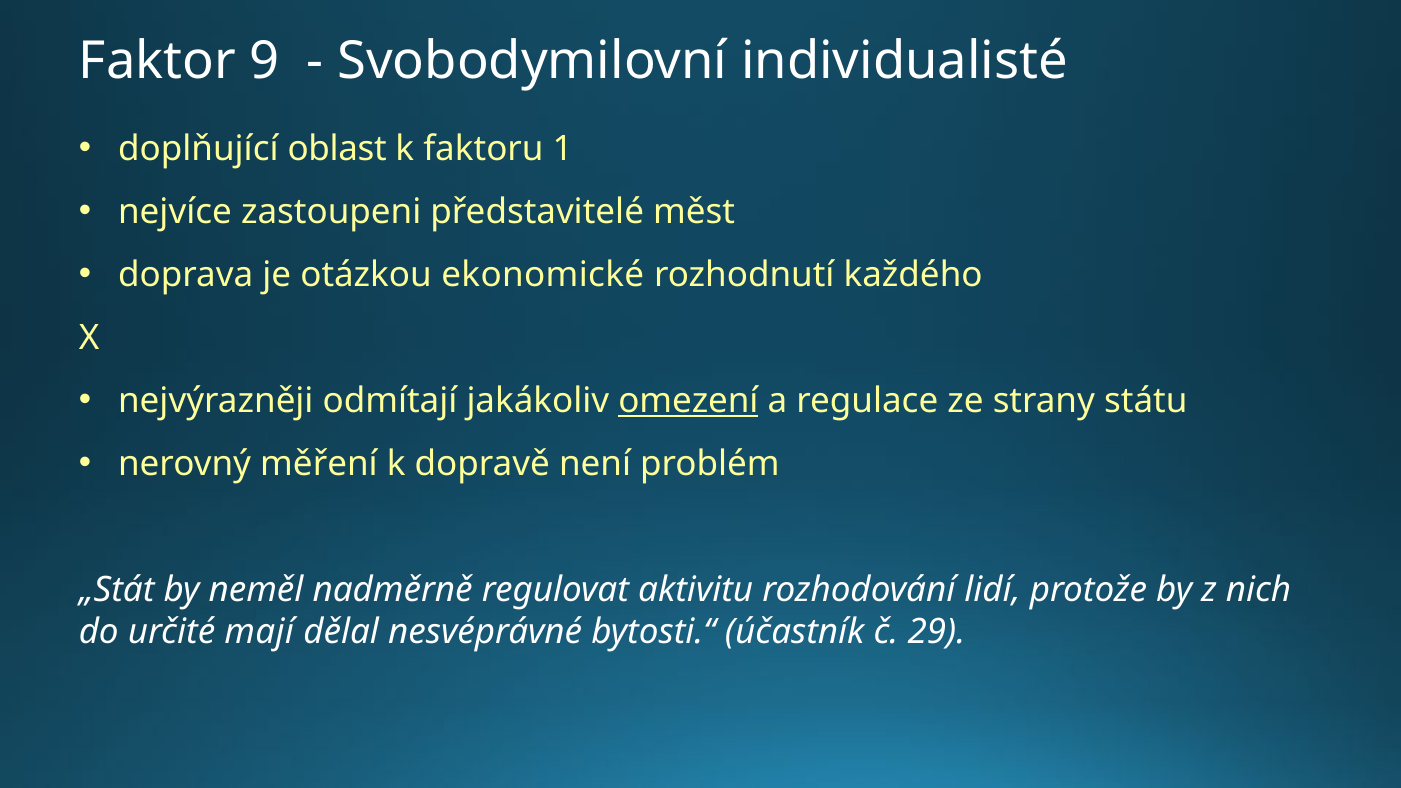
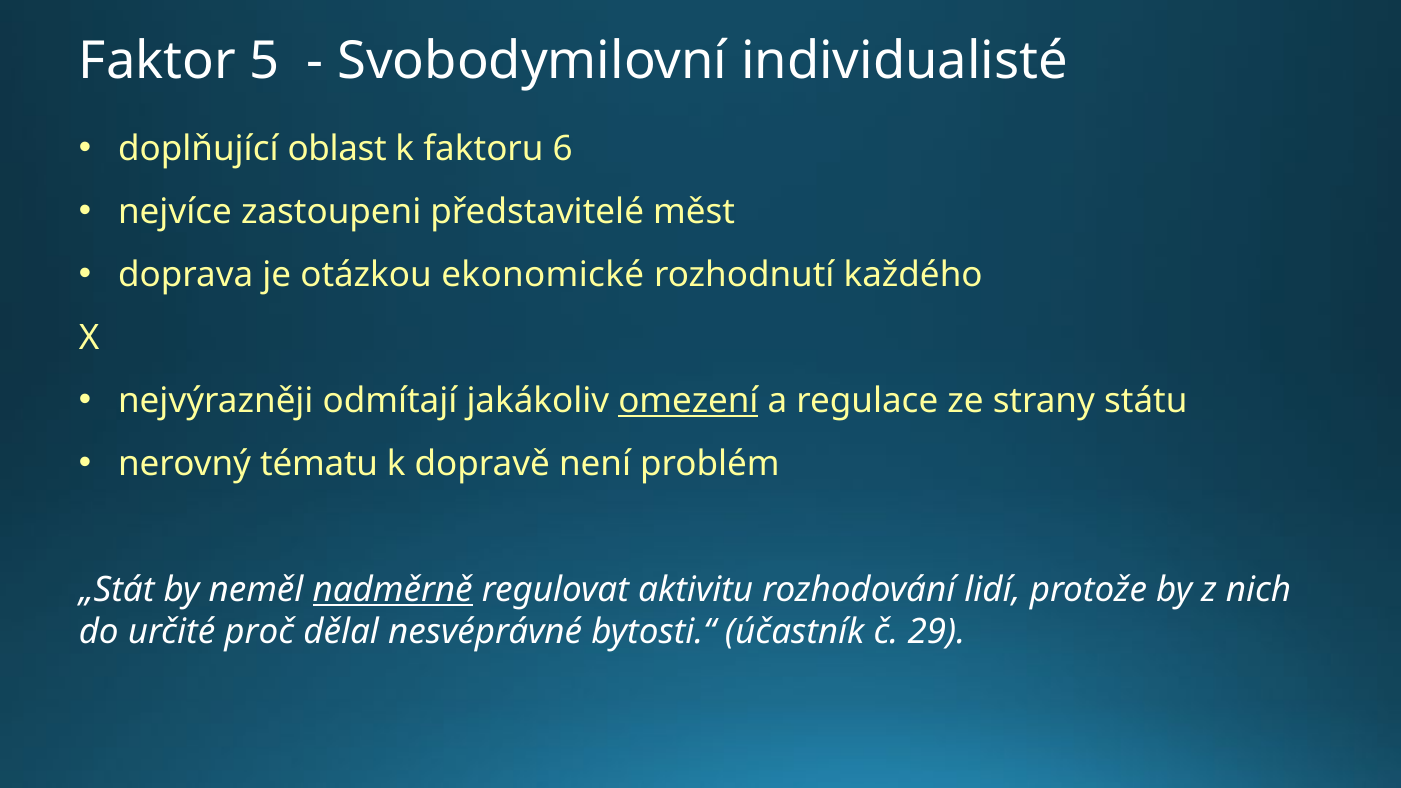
9: 9 -> 5
1: 1 -> 6
měření: měření -> tématu
nadměrně underline: none -> present
mají: mají -> proč
